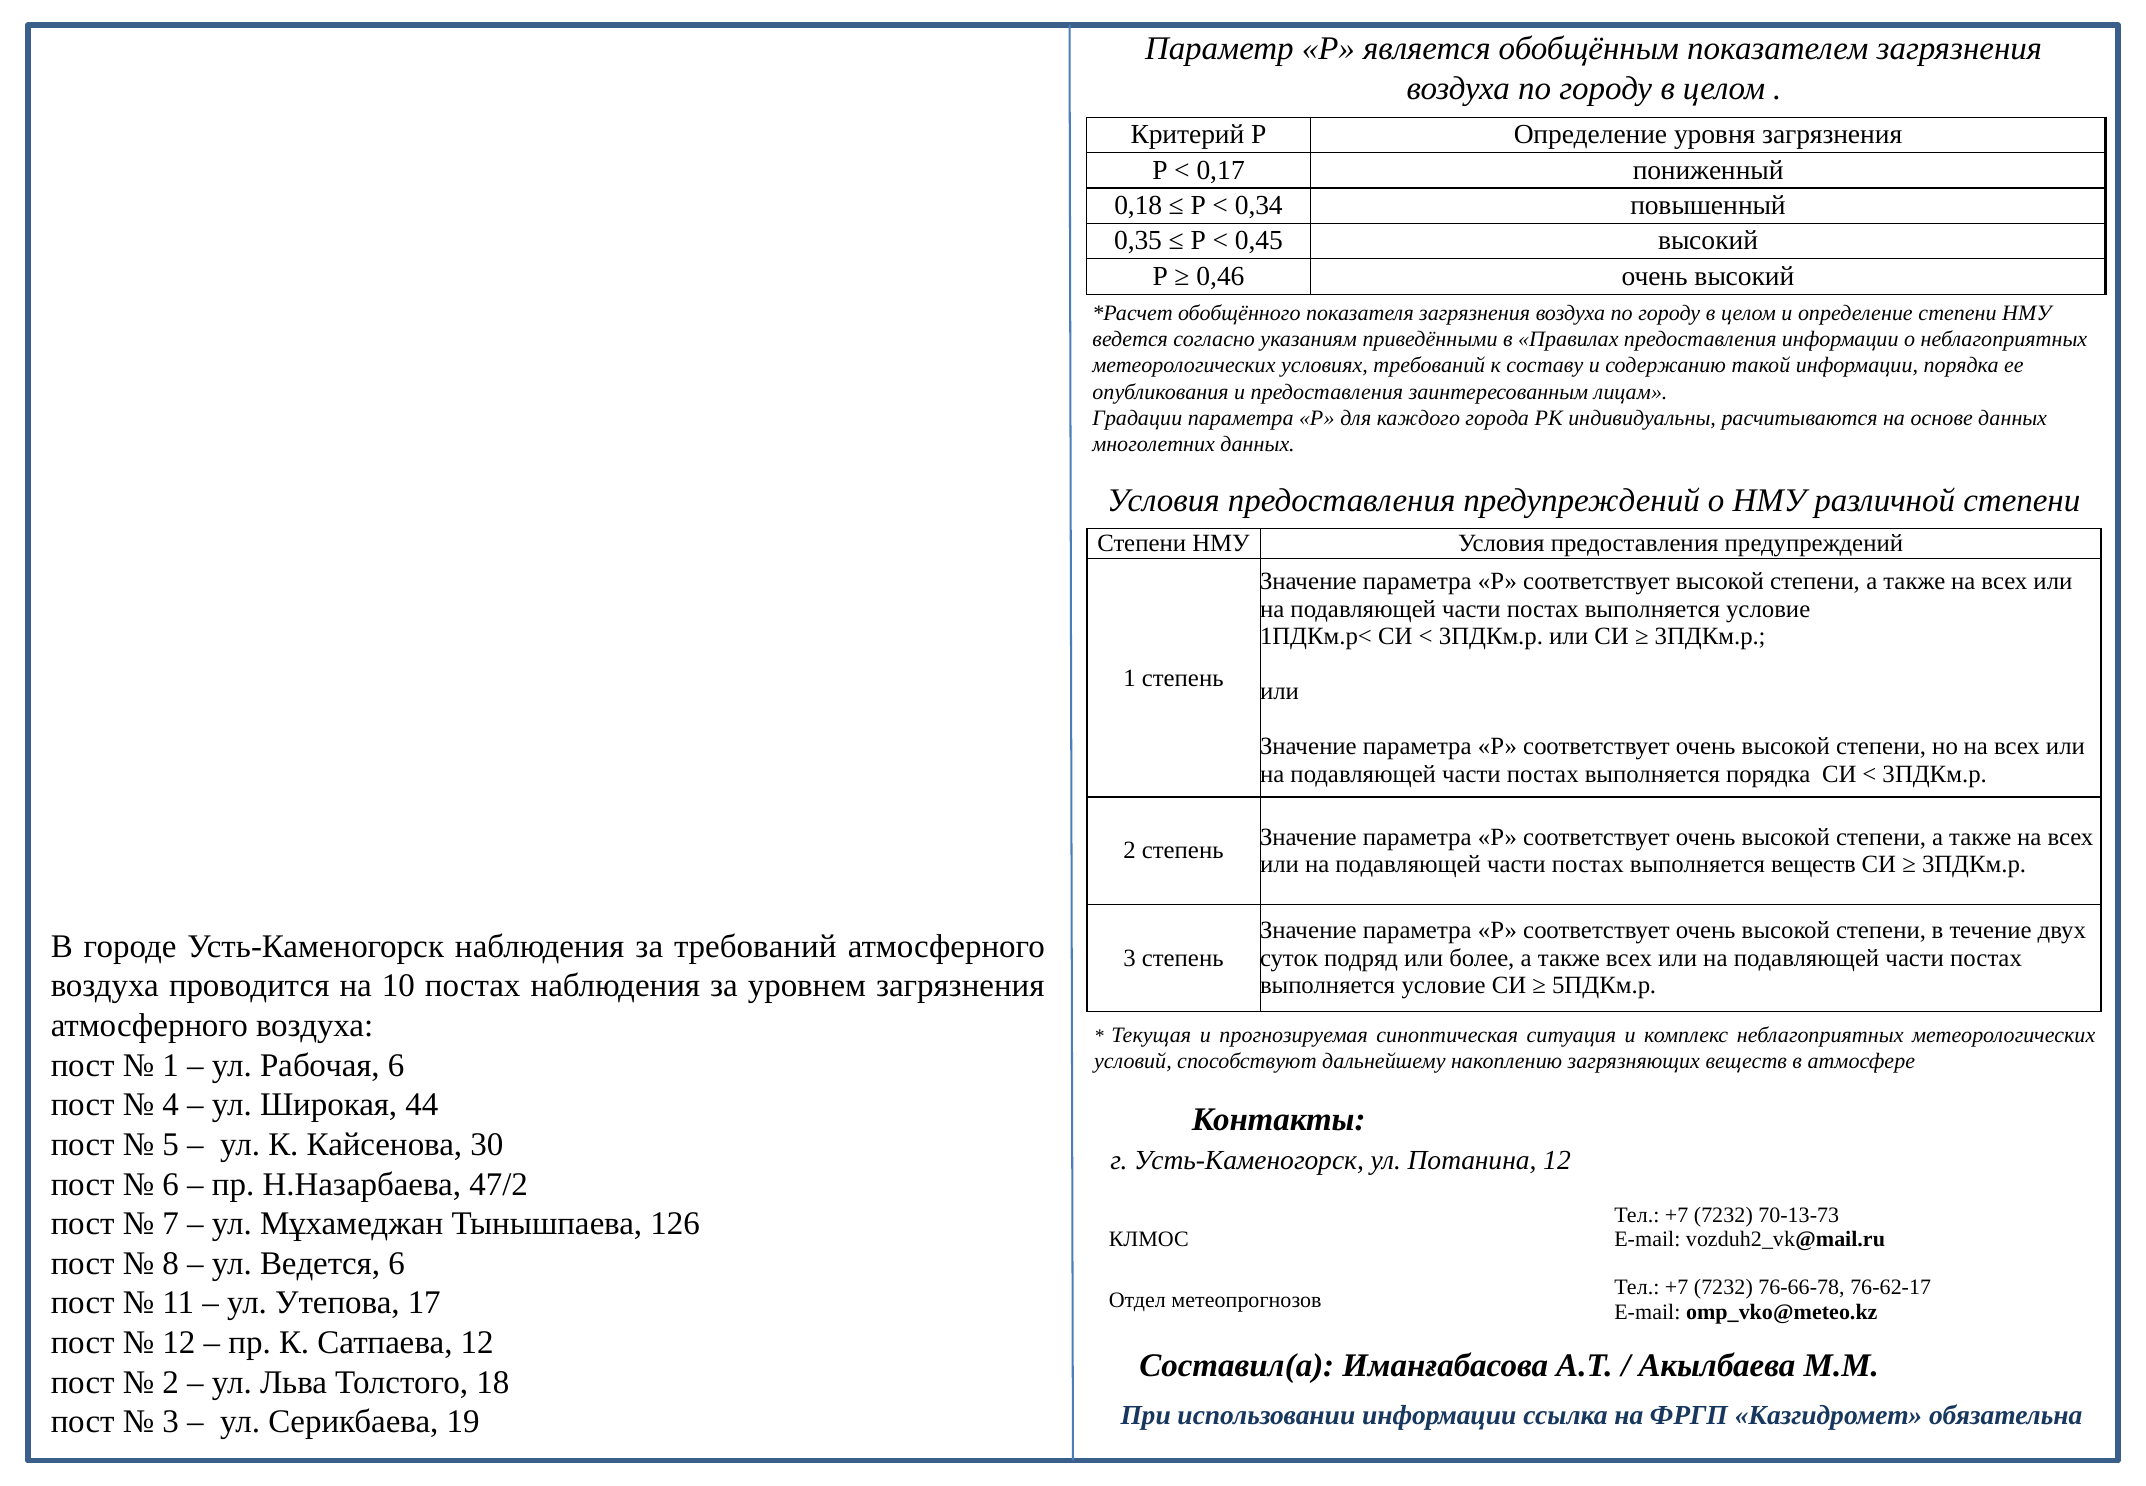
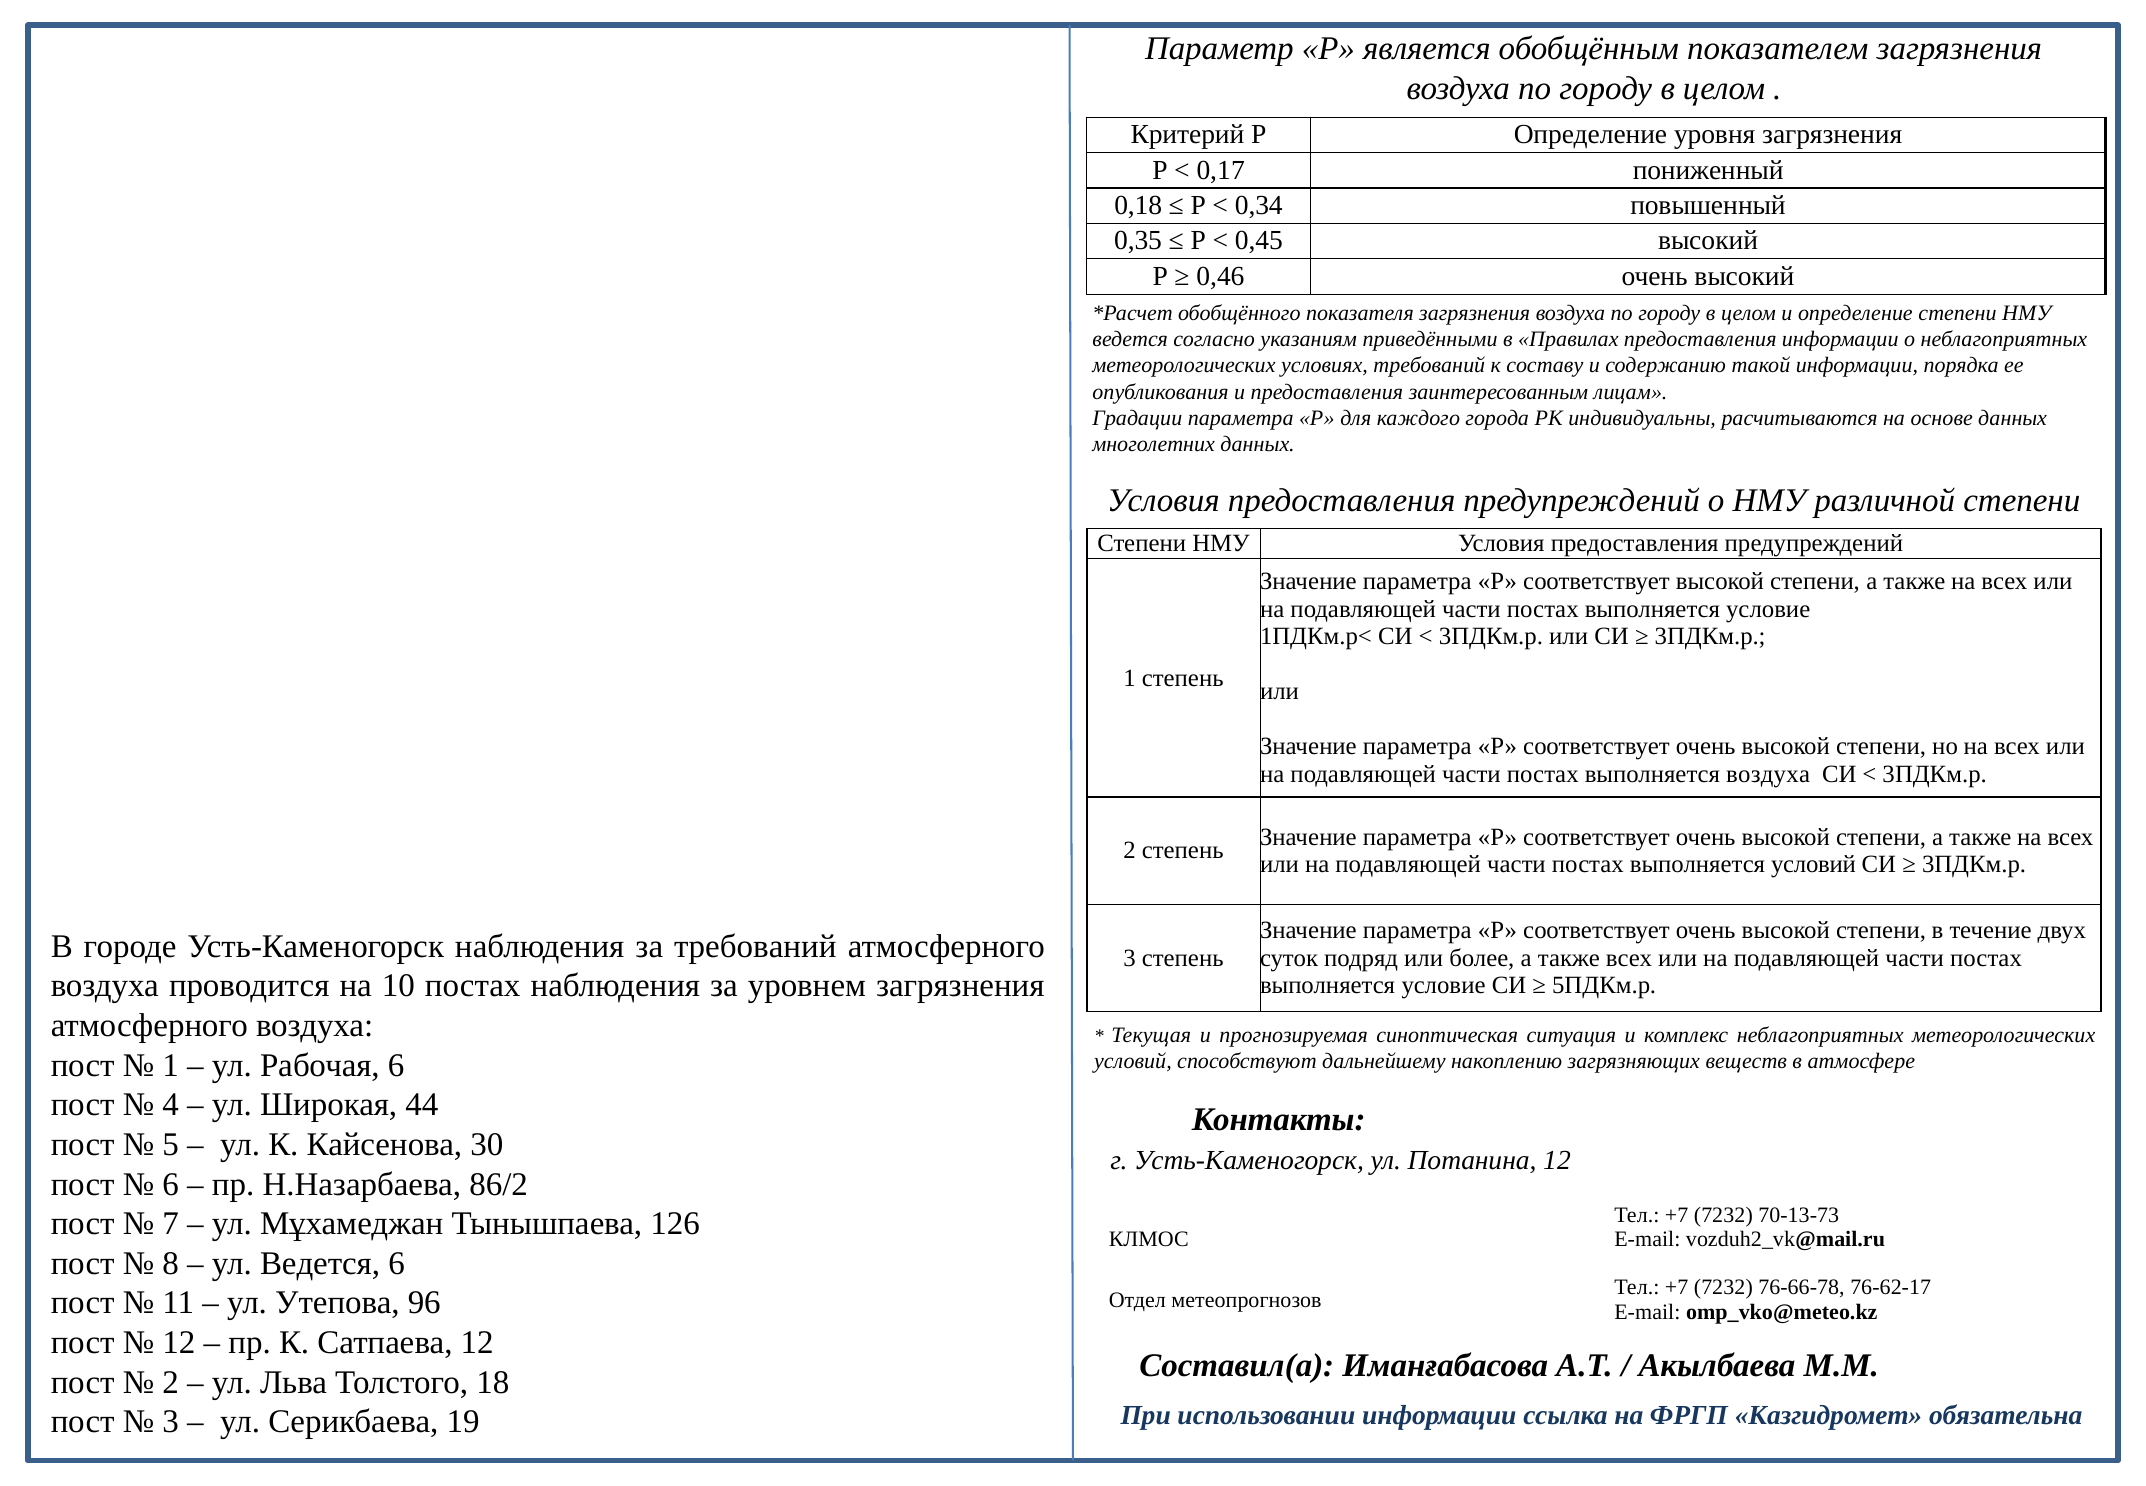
выполняется порядка: порядка -> воздуха
выполняется веществ: веществ -> условий
47/2: 47/2 -> 86/2
17: 17 -> 96
